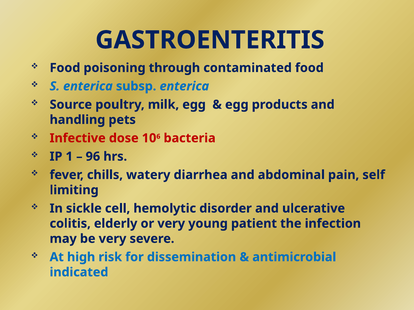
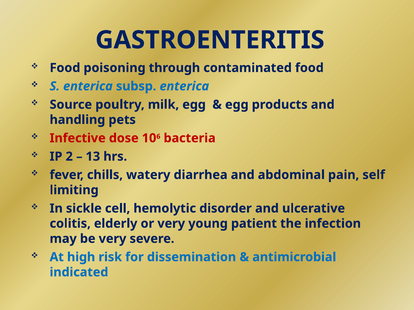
1: 1 -> 2
96: 96 -> 13
